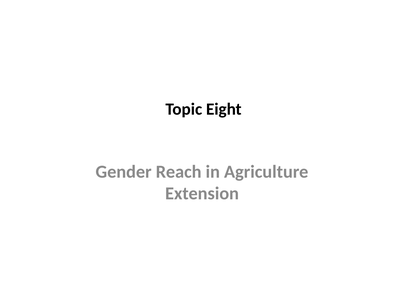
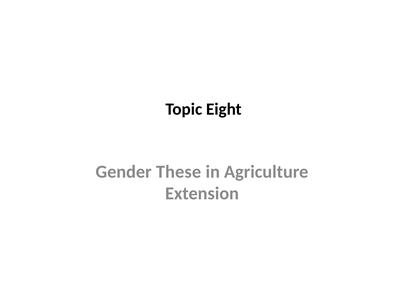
Reach: Reach -> These
